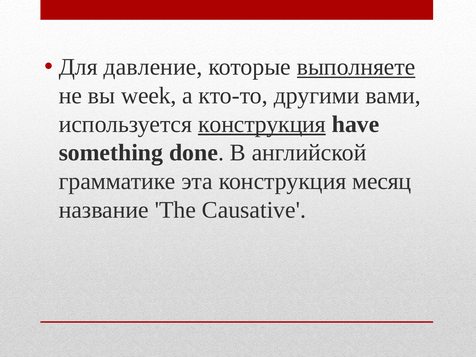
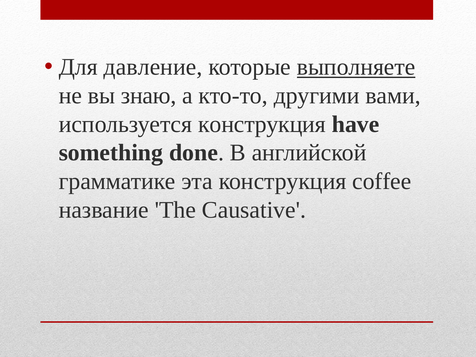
week: week -> знаю
конструкция at (262, 124) underline: present -> none
месяц: месяц -> coffee
